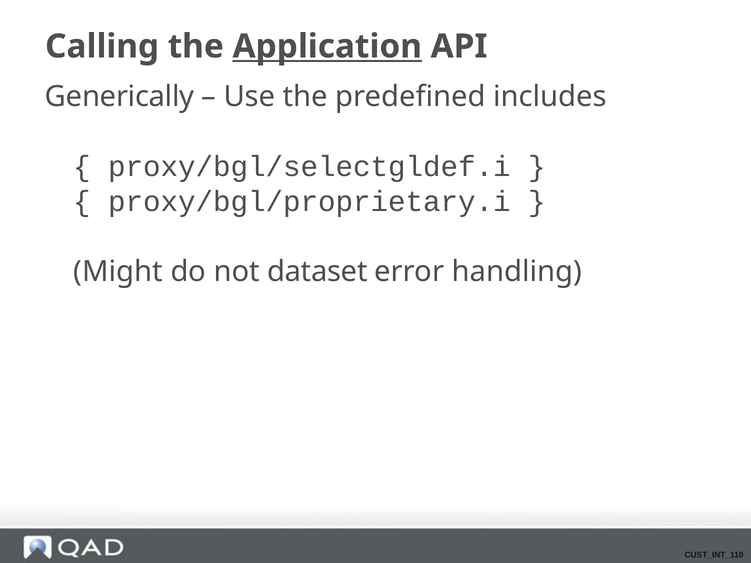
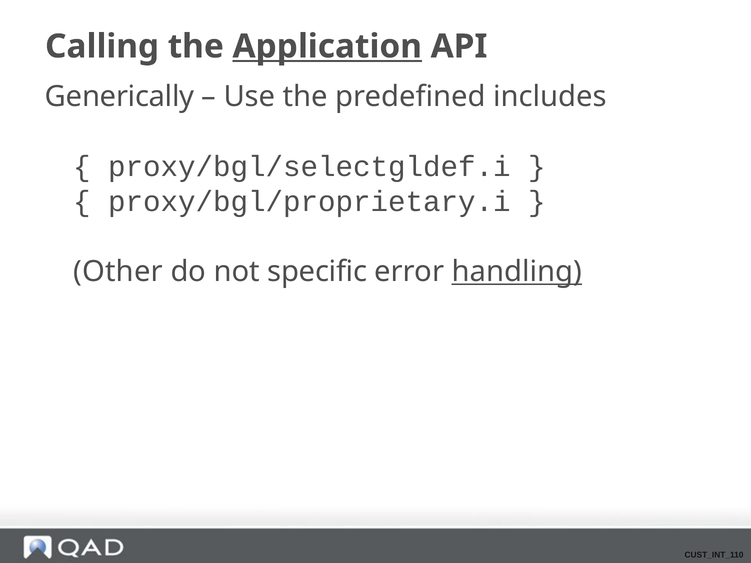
Might: Might -> Other
dataset: dataset -> specific
handling underline: none -> present
